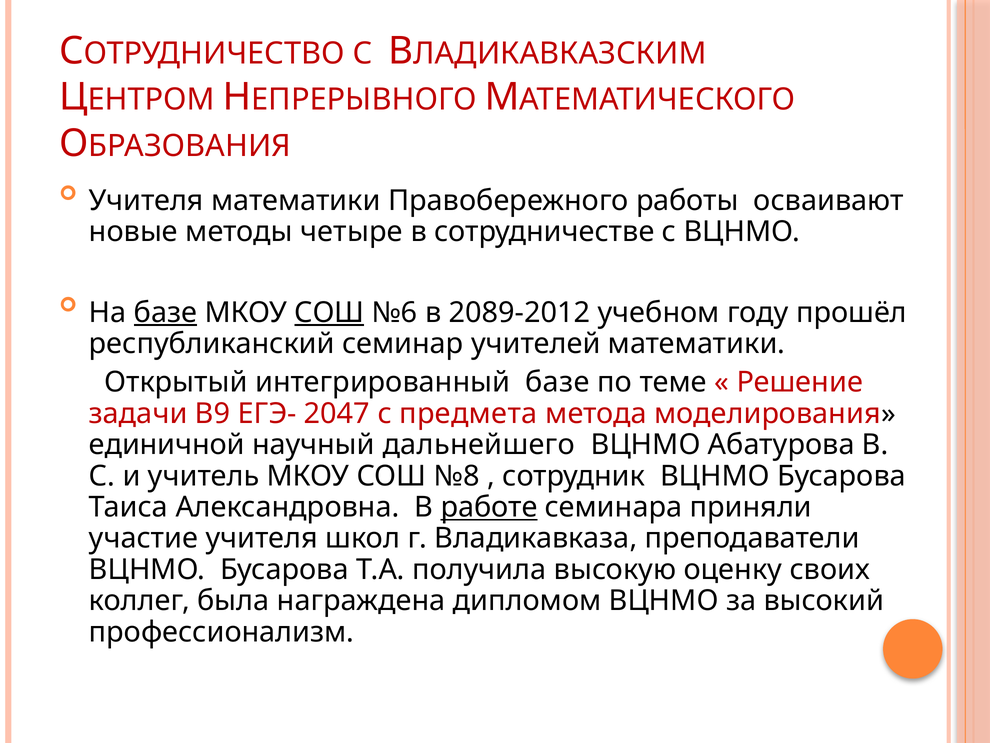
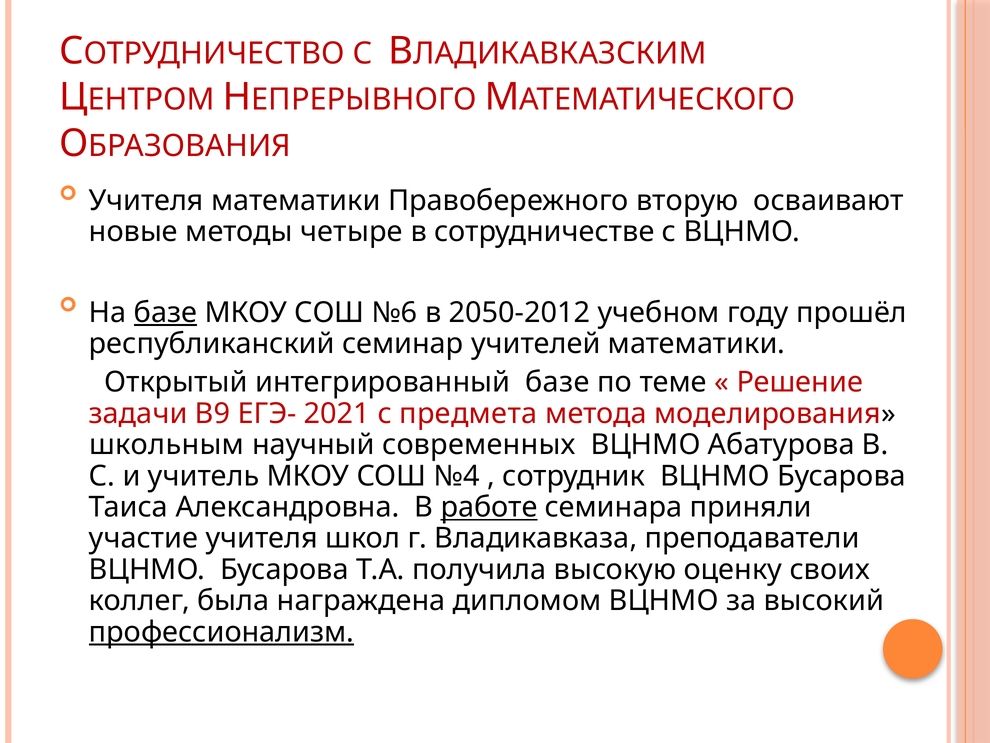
работы: работы -> вторую
СОШ at (329, 312) underline: present -> none
2089-2012: 2089-2012 -> 2050-2012
2047: 2047 -> 2021
единичной: единичной -> школьным
дальнейшего: дальнейшего -> современных
№8: №8 -> №4
профессионализм underline: none -> present
